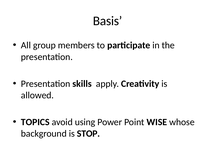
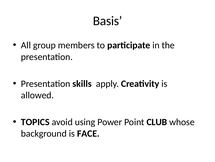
WISE: WISE -> CLUB
STOP: STOP -> FACE
